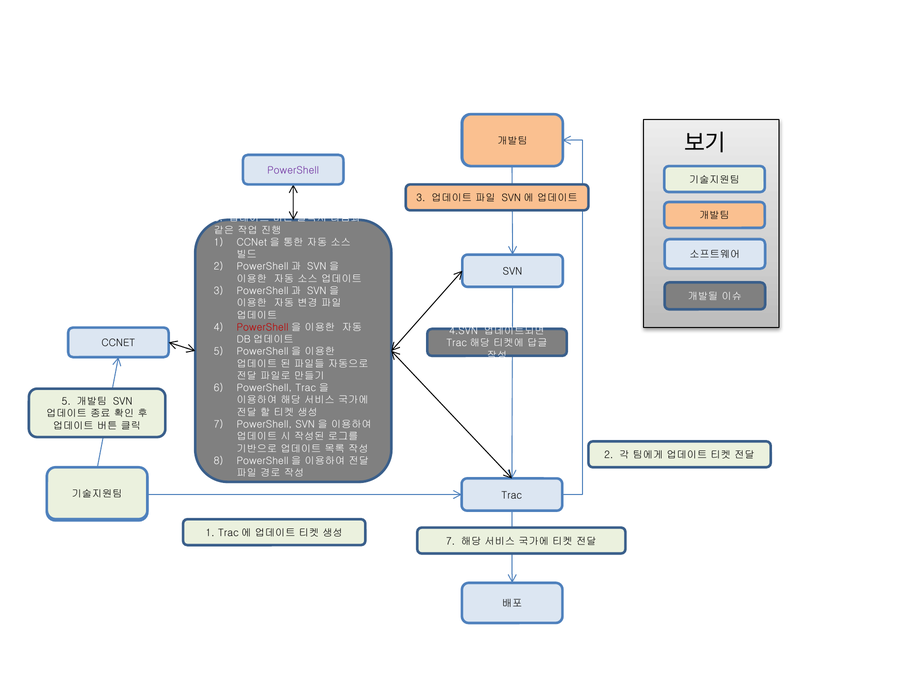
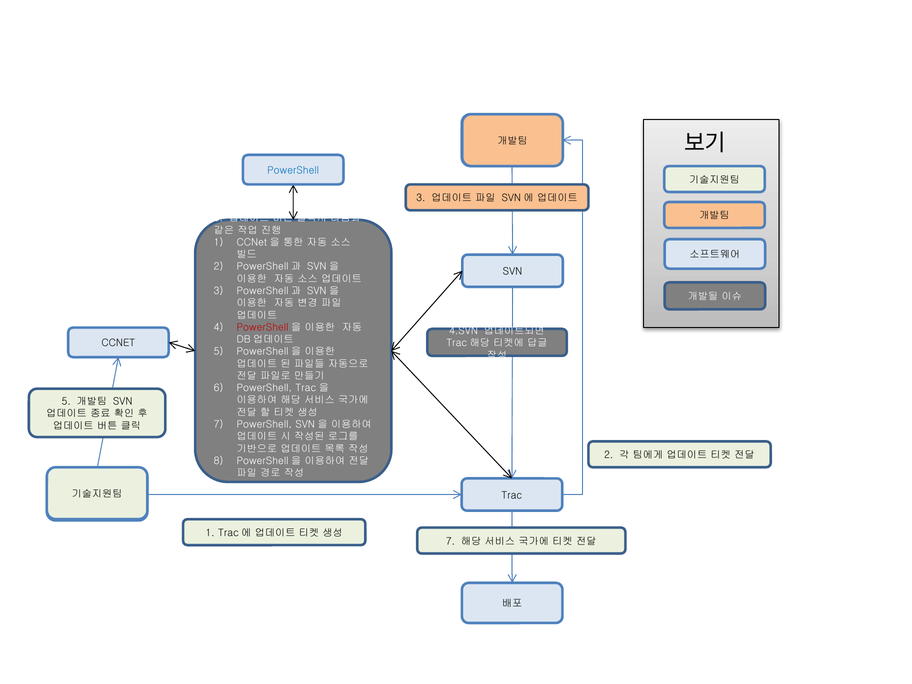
PowerShell at (293, 170) colour: purple -> blue
